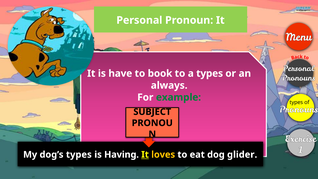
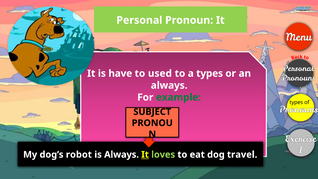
book: book -> used
dog’s types: types -> robot
is Having: Having -> Always
loves colour: yellow -> light green
glider: glider -> travel
